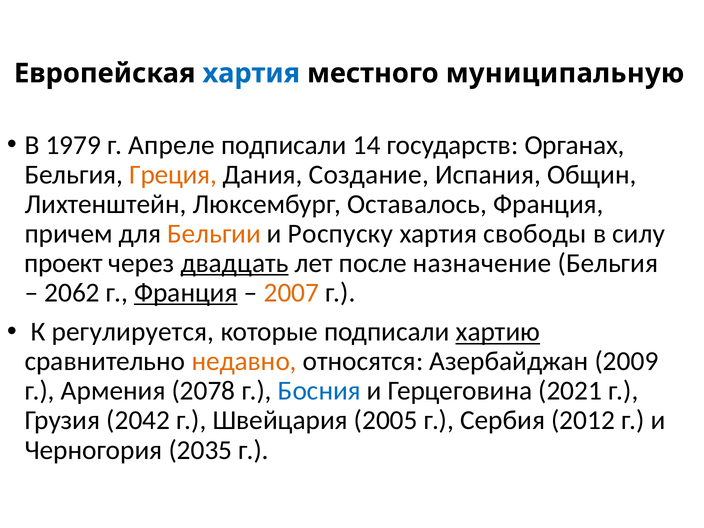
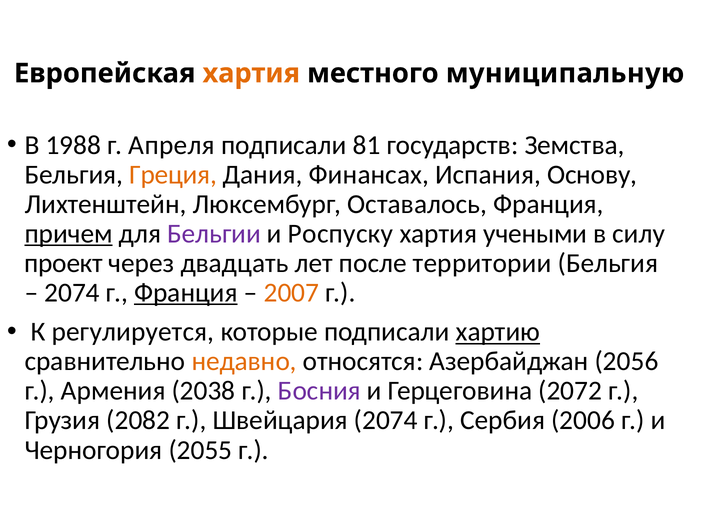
хартия at (251, 73) colour: blue -> orange
1979: 1979 -> 1988
Апреле: Апреле -> Апреля
14: 14 -> 81
Органах: Органах -> Земства
Создание: Создание -> Финансах
Общин: Общин -> Основу
причем underline: none -> present
Бельгии colour: orange -> purple
свободы: свободы -> учеными
двадцать underline: present -> none
назначение: назначение -> территории
2062 at (72, 293): 2062 -> 2074
2009: 2009 -> 2056
2078: 2078 -> 2038
Босния colour: blue -> purple
2021: 2021 -> 2072
2042: 2042 -> 2082
Швейцария 2005: 2005 -> 2074
2012: 2012 -> 2006
2035: 2035 -> 2055
